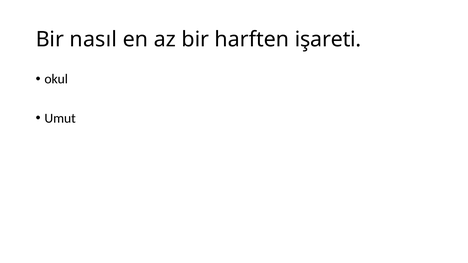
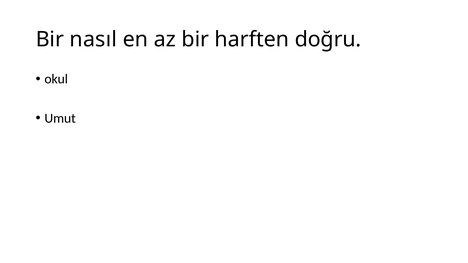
işareti: işareti -> doğru
